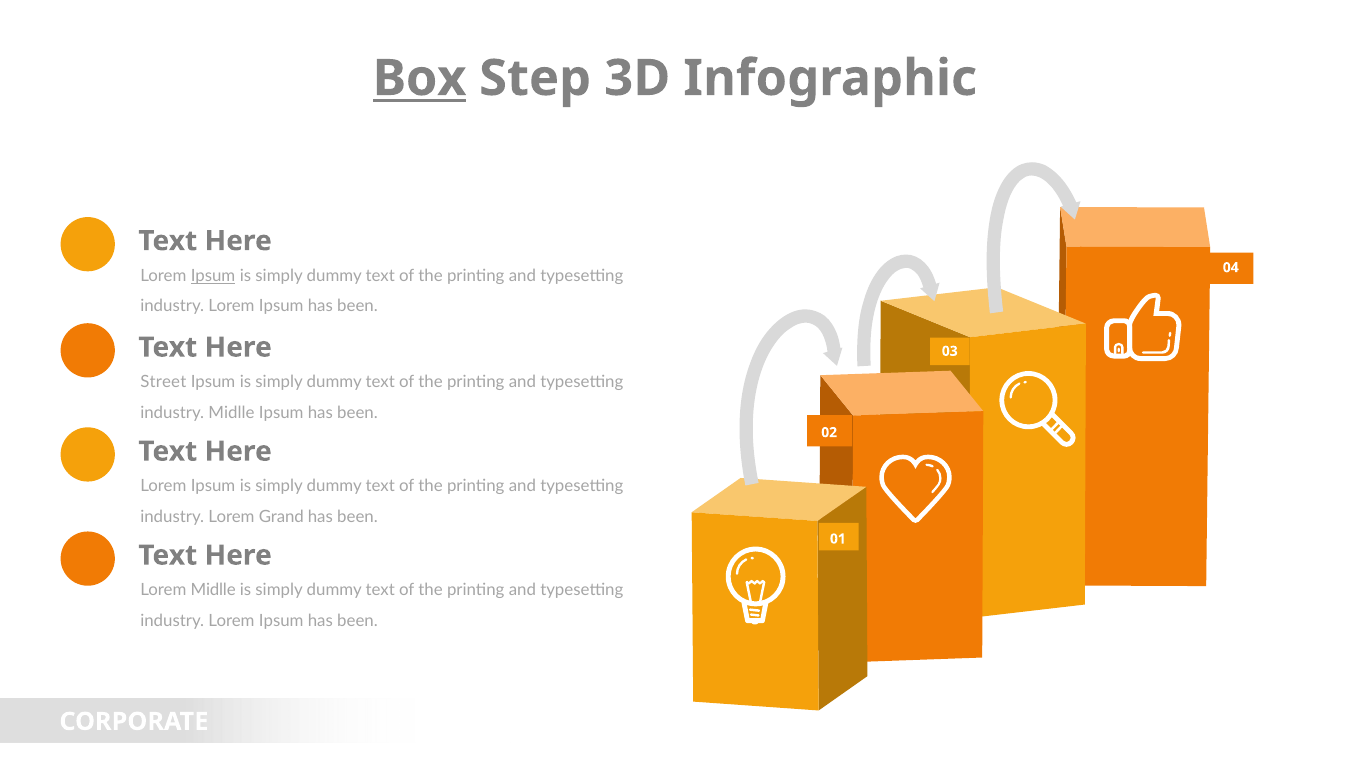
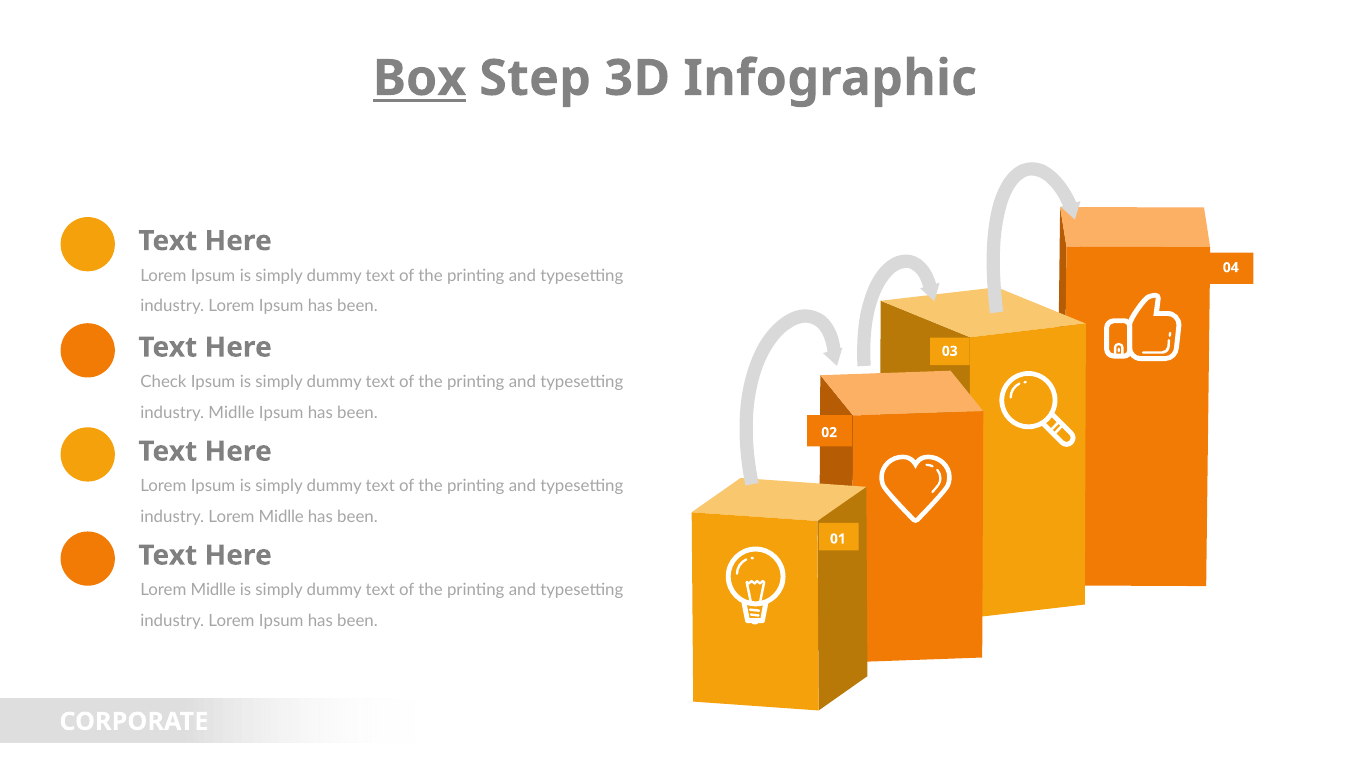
Ipsum at (213, 276) underline: present -> none
Street: Street -> Check
industry Lorem Grand: Grand -> Midlle
